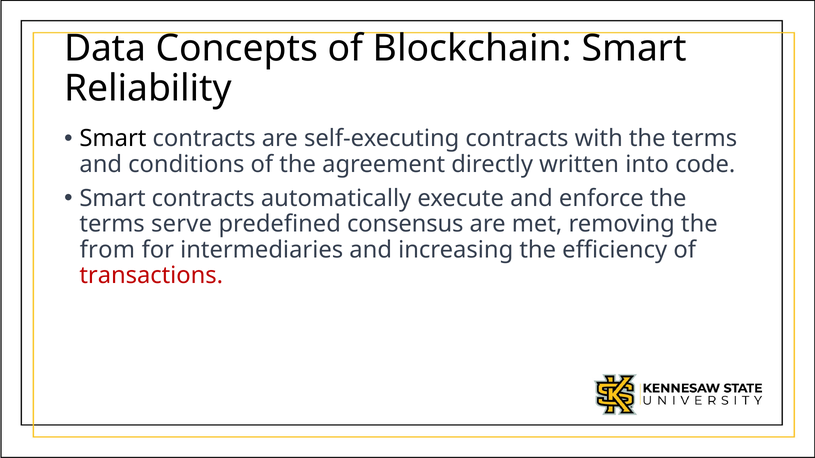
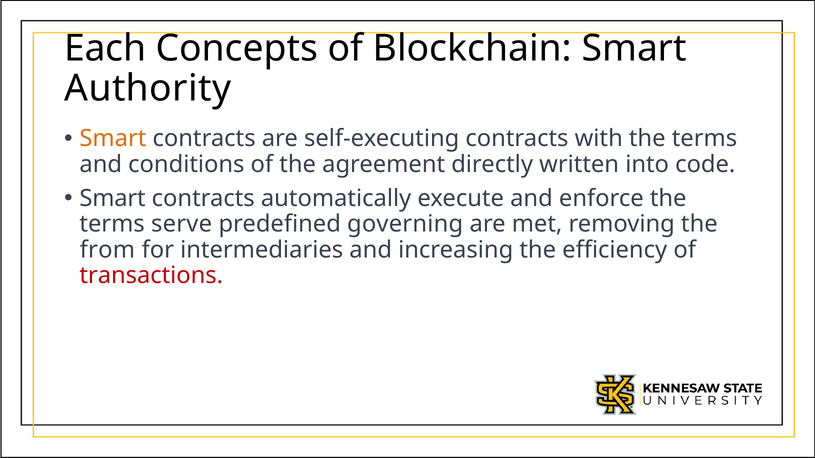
Data: Data -> Each
Reliability: Reliability -> Authority
Smart at (113, 139) colour: black -> orange
consensus: consensus -> governing
